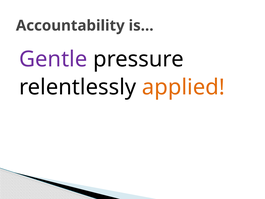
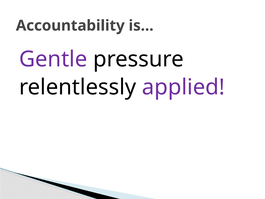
applied colour: orange -> purple
